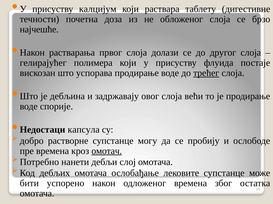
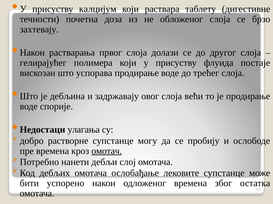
најчешће: најчешће -> захтевају
трећег underline: present -> none
капсула: капсула -> улагања
